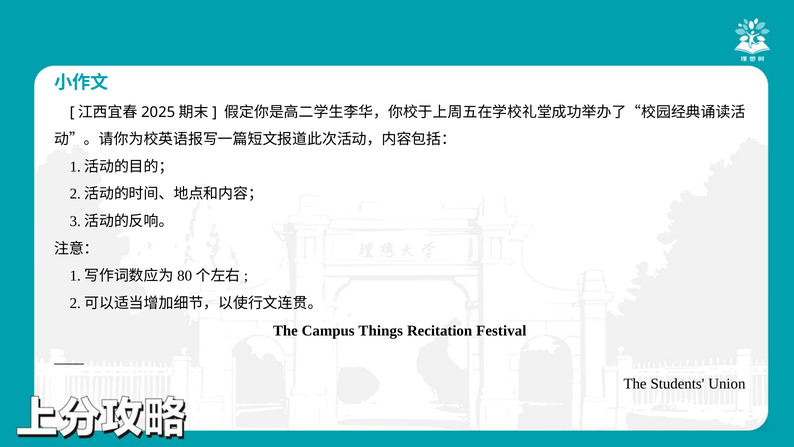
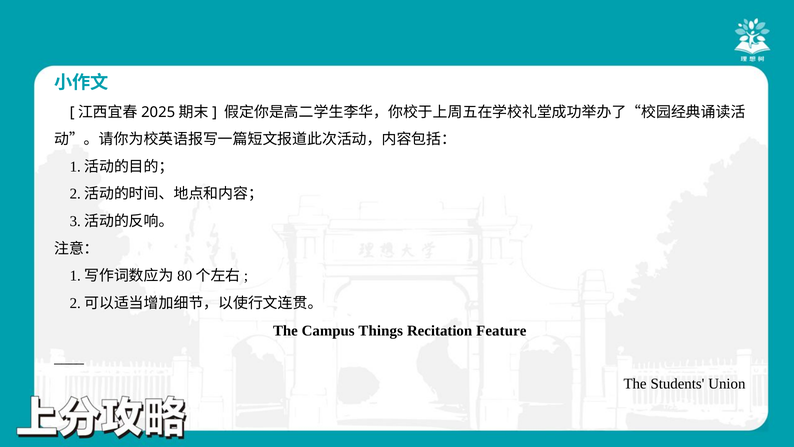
Festival: Festival -> Feature
